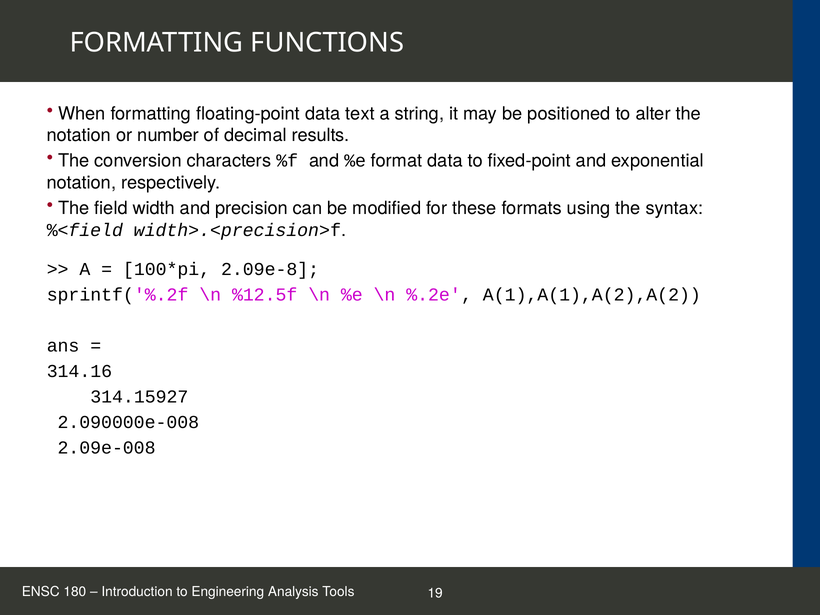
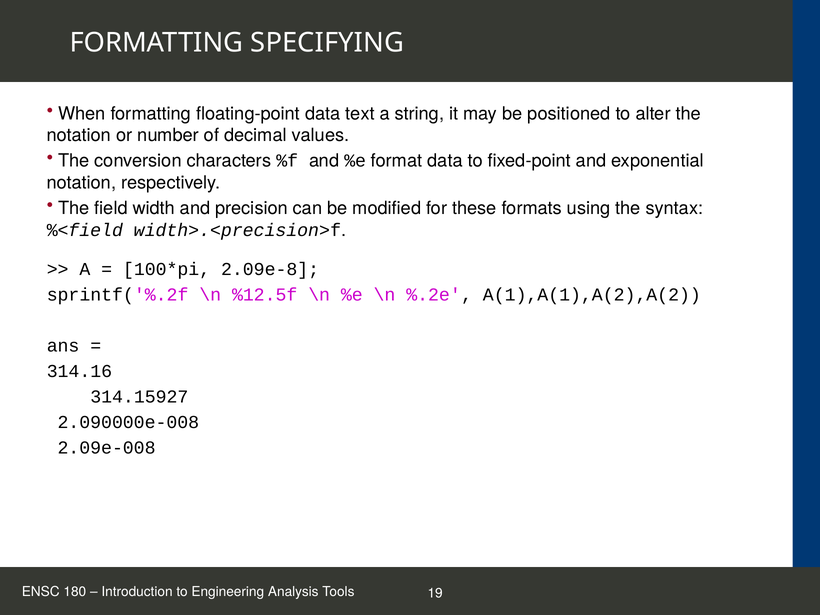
FUNCTIONS: FUNCTIONS -> SPECIFYING
results: results -> values
